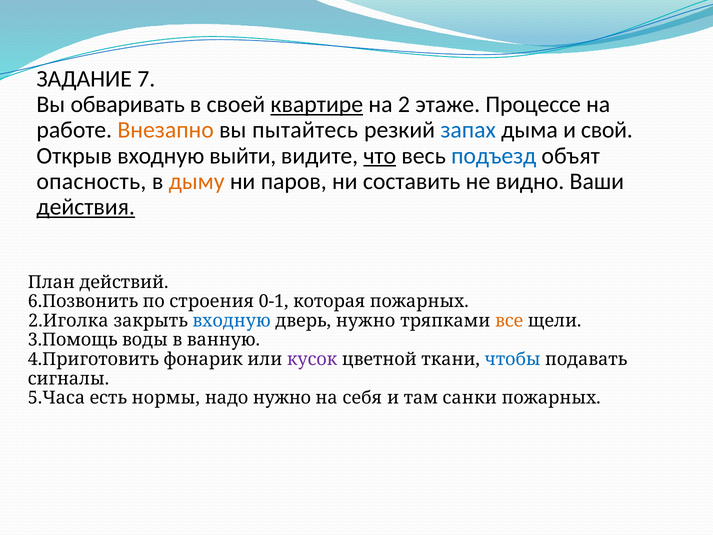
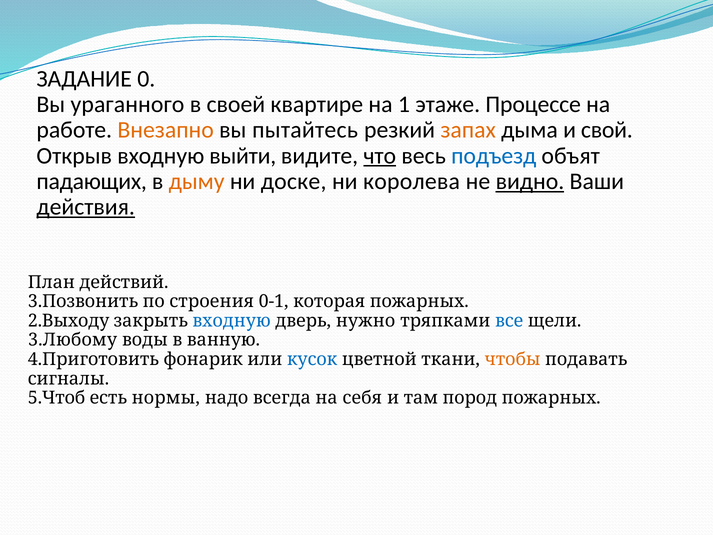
7: 7 -> 0
обваривать: обваривать -> ураганного
квартире underline: present -> none
2: 2 -> 1
запах colour: blue -> orange
опасность: опасность -> падающих
паров: паров -> доске
составить: составить -> королева
видно underline: none -> present
6.Позвонить: 6.Позвонить -> 3.Позвонить
2.Иголка: 2.Иголка -> 2.Выходу
все colour: orange -> blue
3.Помощь: 3.Помощь -> 3.Любому
кусок colour: purple -> blue
чтобы colour: blue -> orange
5.Часа: 5.Часа -> 5.Чтоб
надо нужно: нужно -> всегда
санки: санки -> пород
